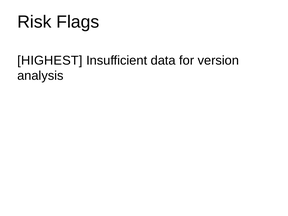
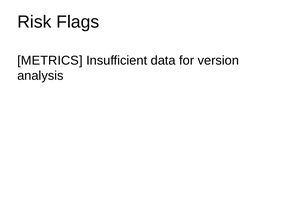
HIGHEST: HIGHEST -> METRICS
